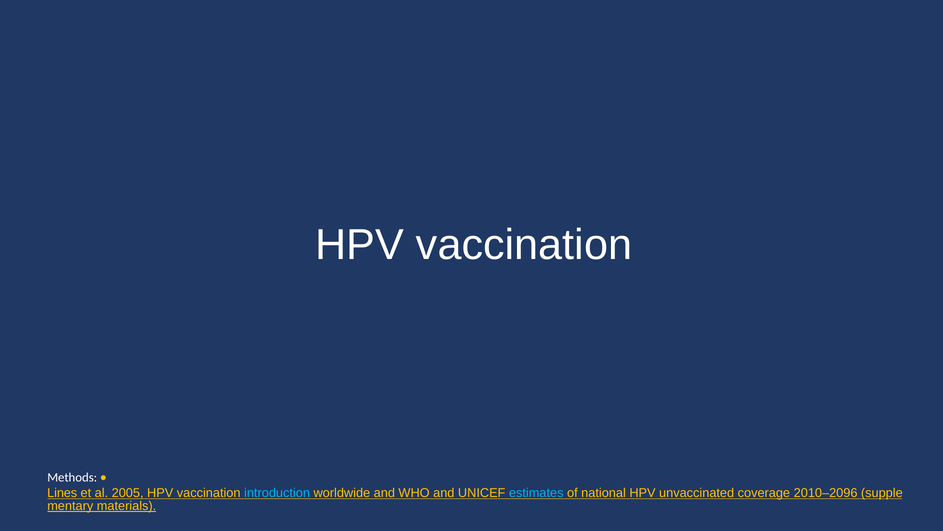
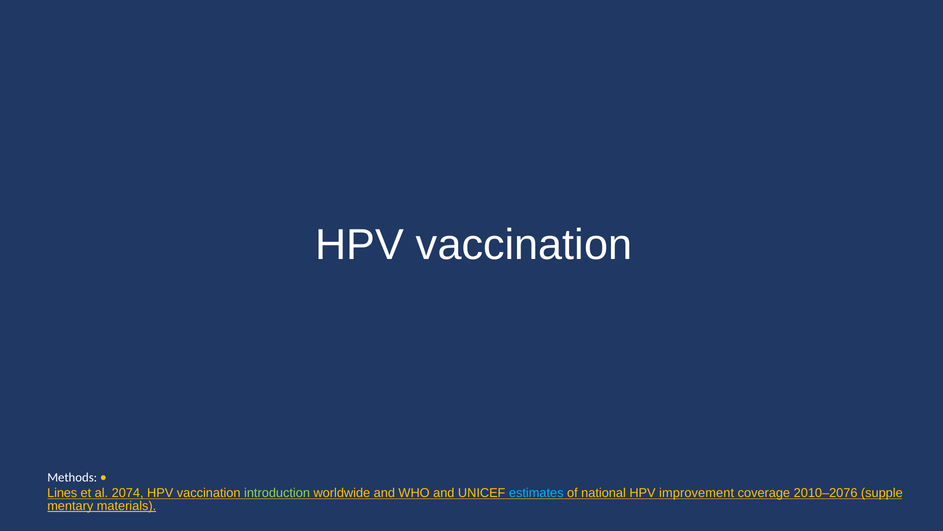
2005: 2005 -> 2074
introduction colour: light blue -> light green
unvaccinated: unvaccinated -> improvement
2010–2096: 2010–2096 -> 2010–2076
